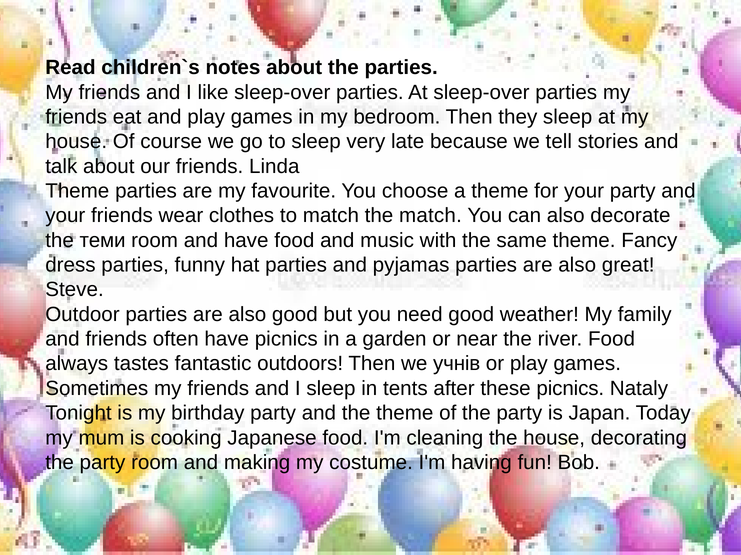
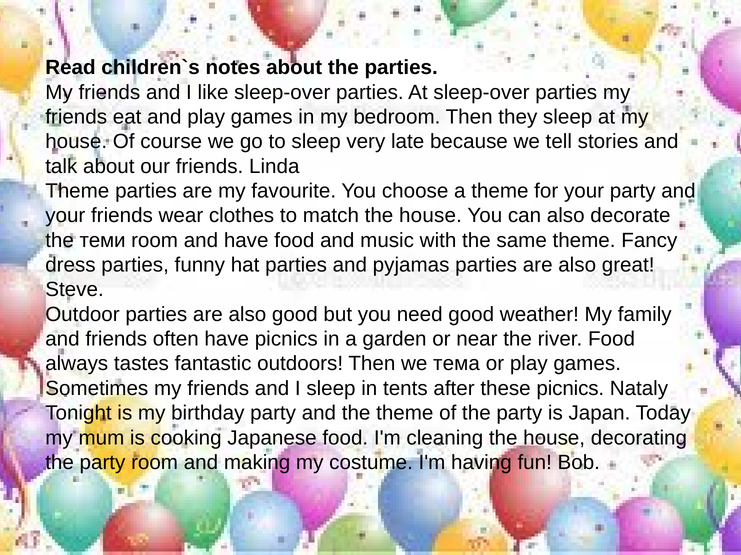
match the match: match -> house
учнів: учнів -> тема
